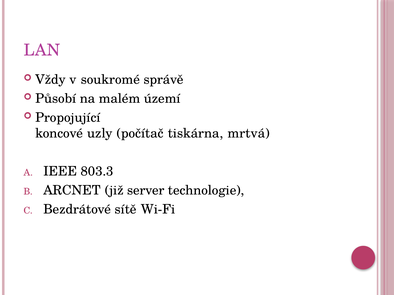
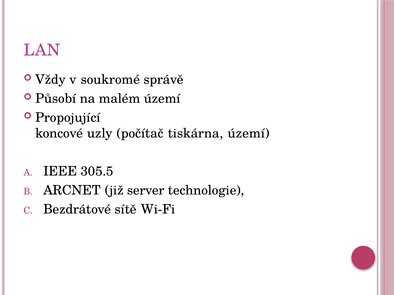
tiskárna mrtvá: mrtvá -> území
803.3: 803.3 -> 305.5
